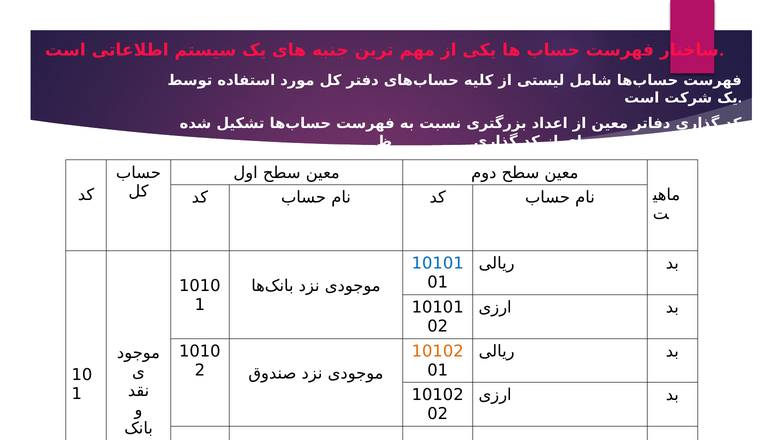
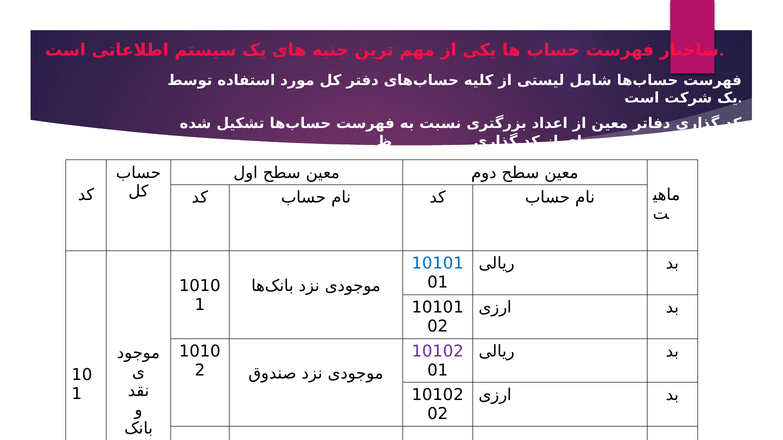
10102 at (438, 352) colour: orange -> purple
